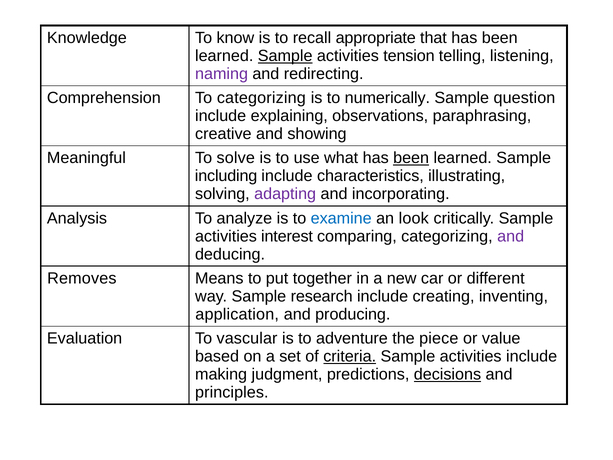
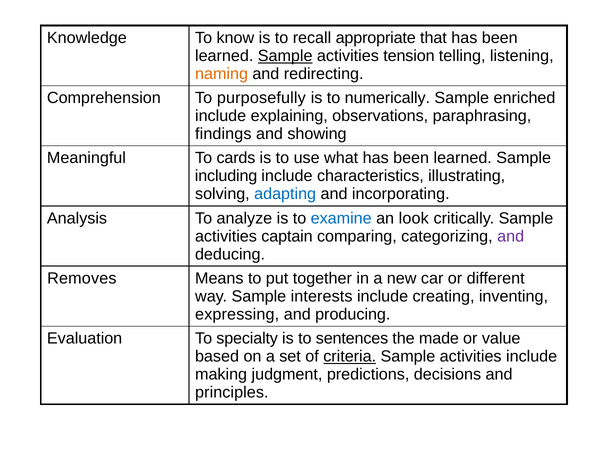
naming colour: purple -> orange
To categorizing: categorizing -> purposefully
question: question -> enriched
creative: creative -> findings
solve: solve -> cards
been at (411, 158) underline: present -> none
adapting colour: purple -> blue
interest: interest -> captain
research: research -> interests
application: application -> expressing
vascular: vascular -> specialty
adventure: adventure -> sentences
piece: piece -> made
decisions underline: present -> none
